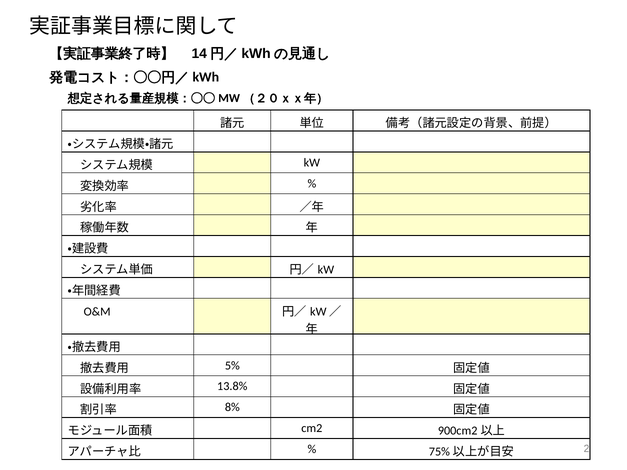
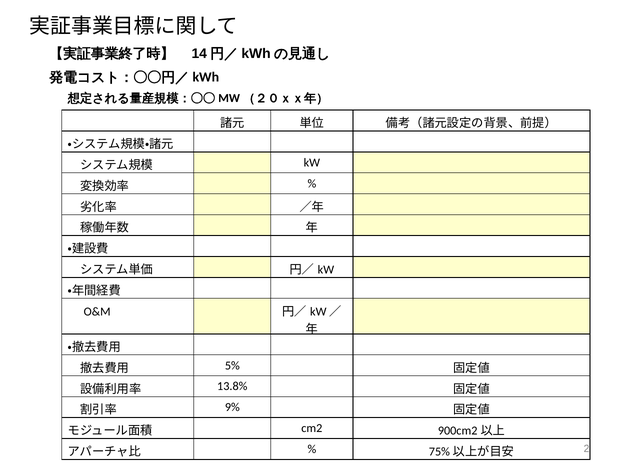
8%: 8% -> 9%
